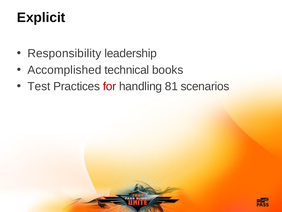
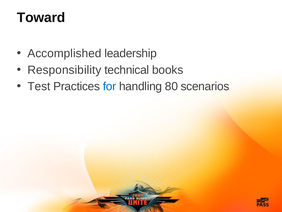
Explicit: Explicit -> Toward
Responsibility: Responsibility -> Accomplished
Accomplished: Accomplished -> Responsibility
for colour: red -> blue
81: 81 -> 80
